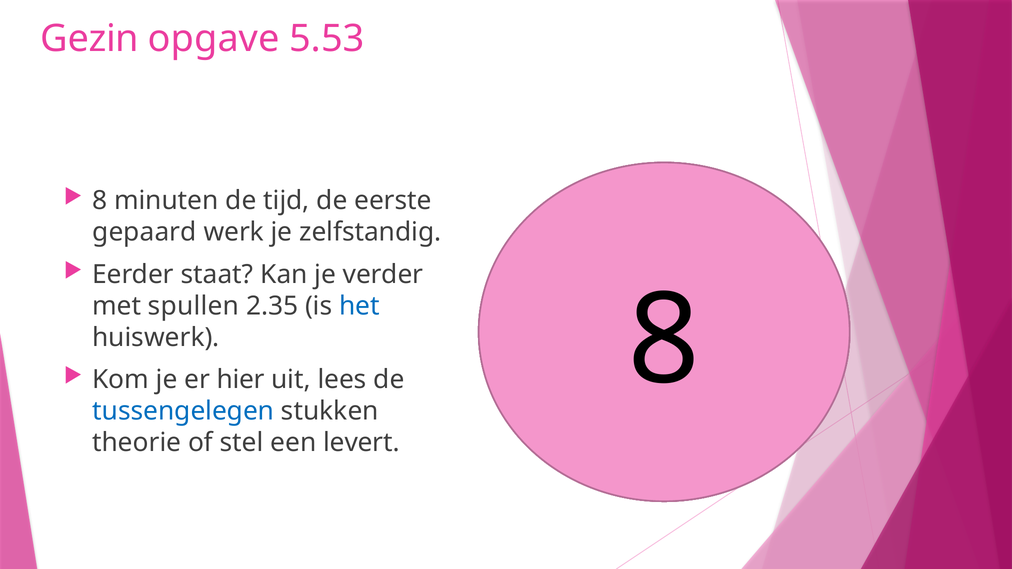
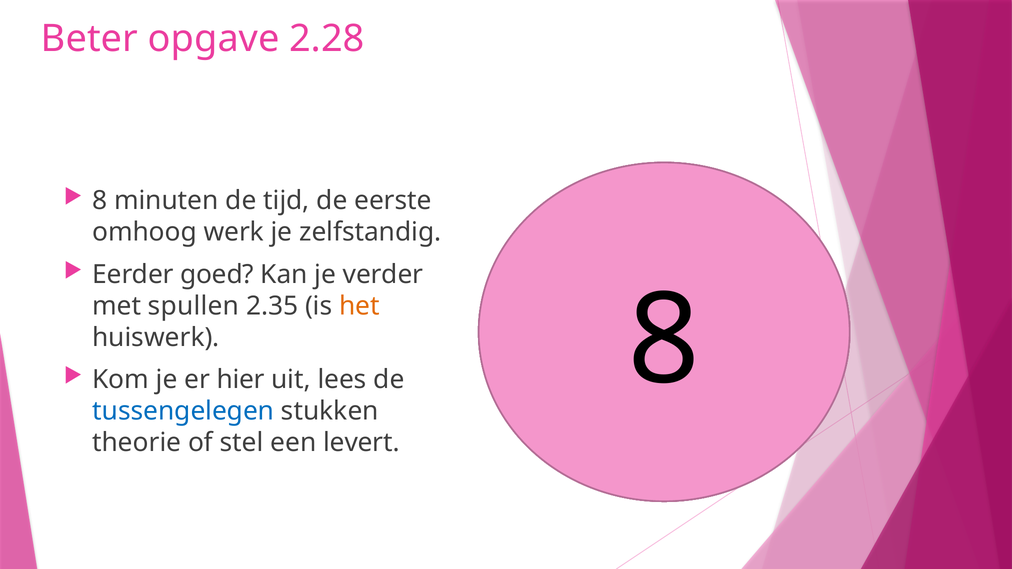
Gezin: Gezin -> Beter
5.53: 5.53 -> 2.28
gepaard: gepaard -> omhoog
staat: staat -> goed
het colour: blue -> orange
